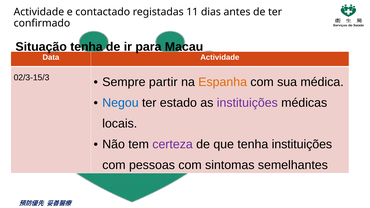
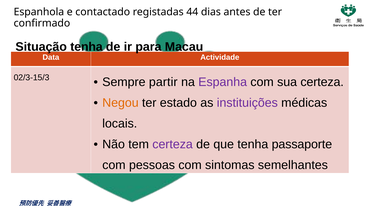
Actividade at (39, 12): Actividade -> Espanhola
11: 11 -> 44
Espanha colour: orange -> purple
sua médica: médica -> certeza
Negou colour: blue -> orange
tenha instituições: instituições -> passaporte
